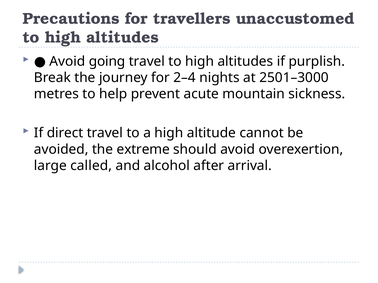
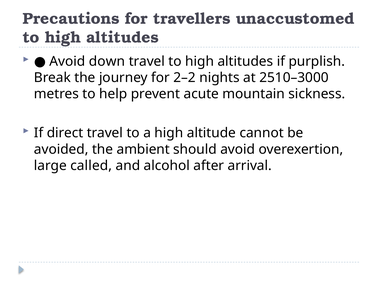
going: going -> down
2–4: 2–4 -> 2–2
2501–3000: 2501–3000 -> 2510–3000
extreme: extreme -> ambient
